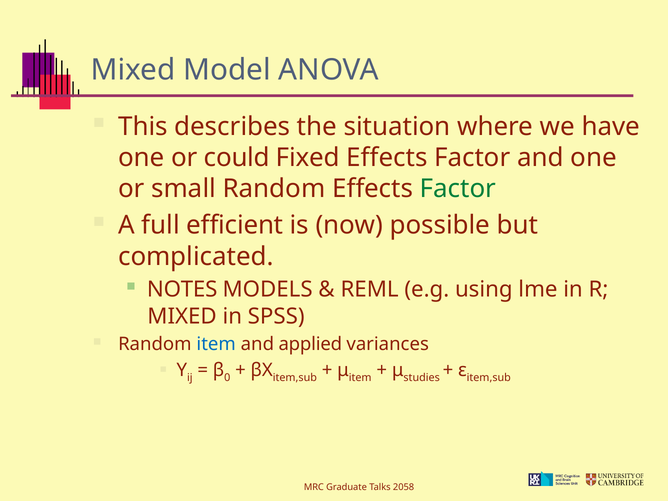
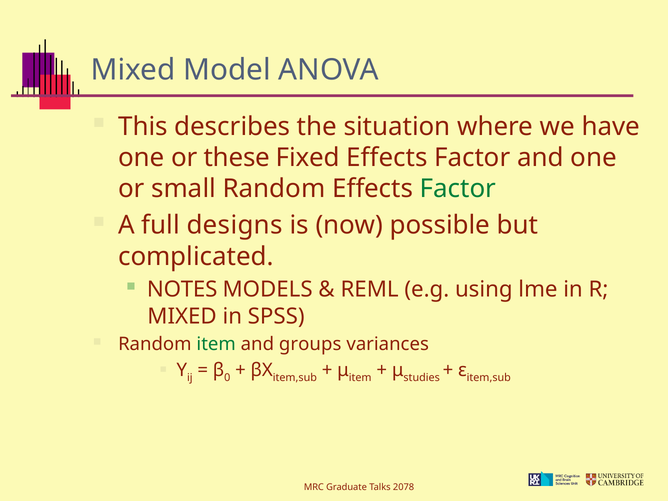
could: could -> these
efficient: efficient -> designs
item at (216, 344) colour: blue -> green
applied: applied -> groups
2058: 2058 -> 2078
